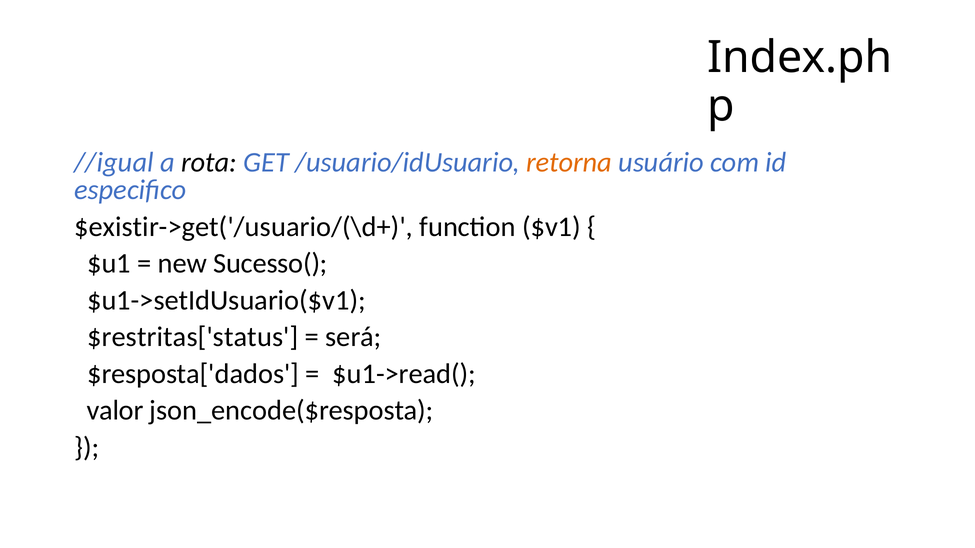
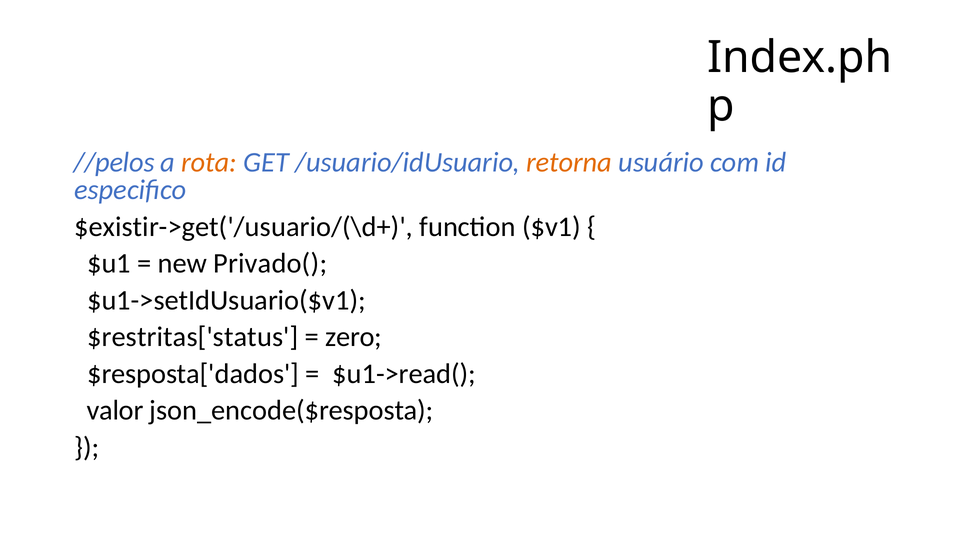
//igual: //igual -> //pelos
rota colour: black -> orange
Sucesso(: Sucesso( -> Privado(
será: será -> zero
